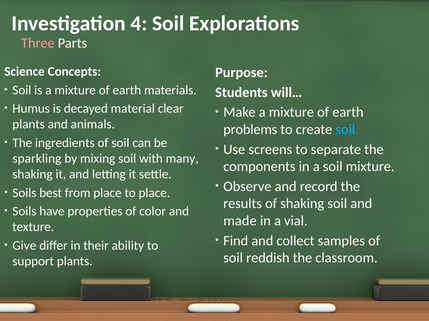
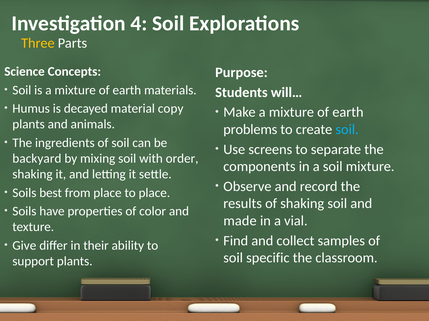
Three colour: pink -> yellow
clear: clear -> copy
sparkling: sparkling -> backyard
many: many -> order
reddish: reddish -> specific
